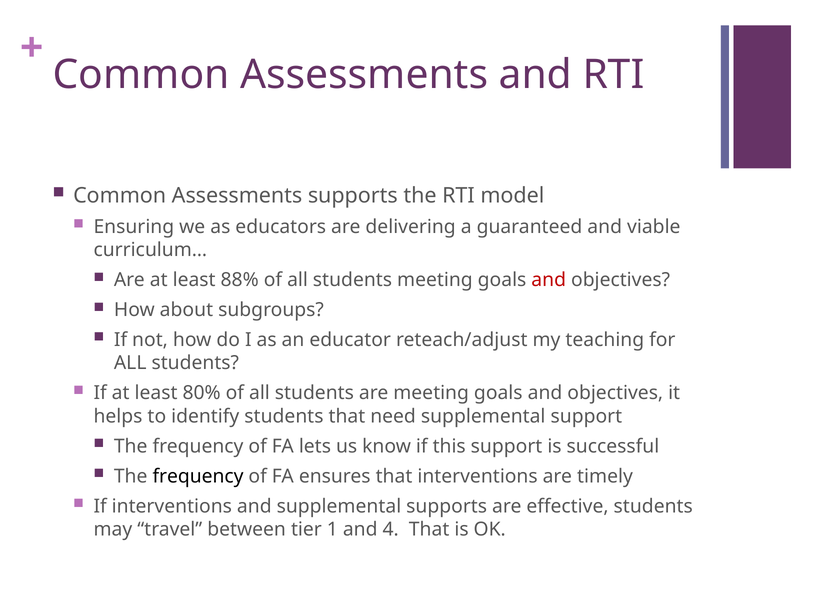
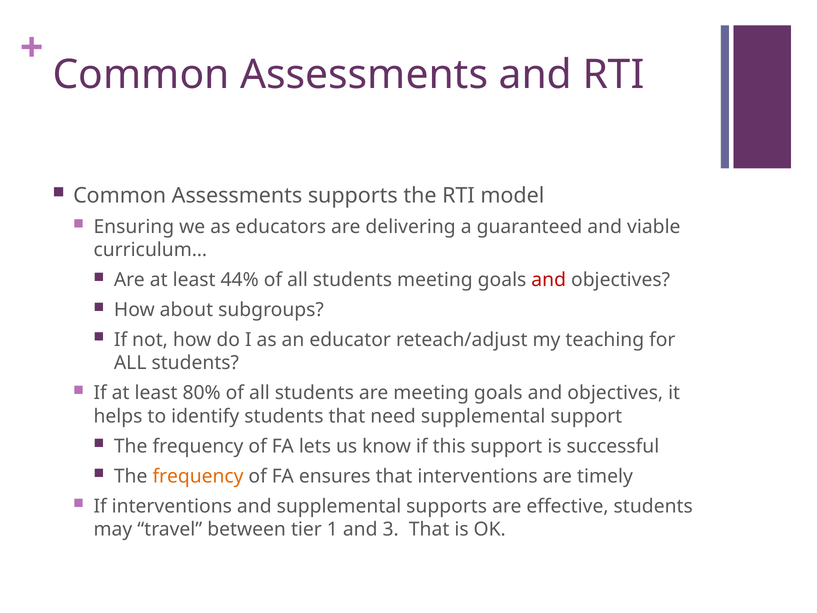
88%: 88% -> 44%
frequency at (198, 476) colour: black -> orange
4: 4 -> 3
